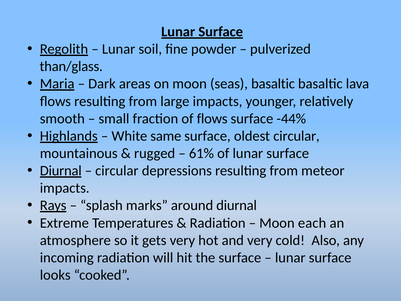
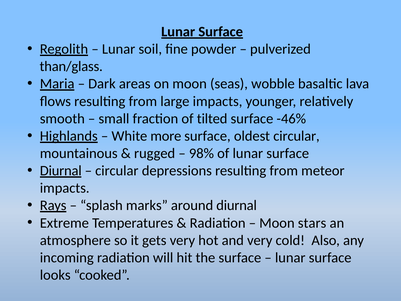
seas basaltic: basaltic -> wobble
of flows: flows -> tilted
-44%: -44% -> -46%
same: same -> more
61%: 61% -> 98%
each: each -> stars
